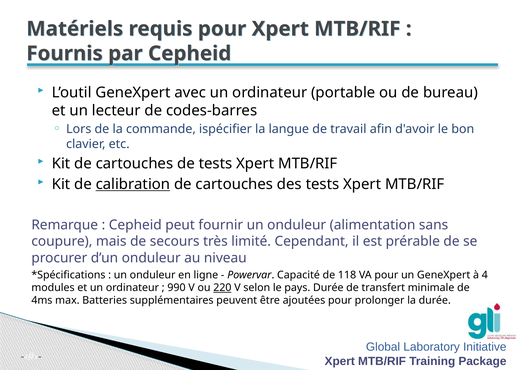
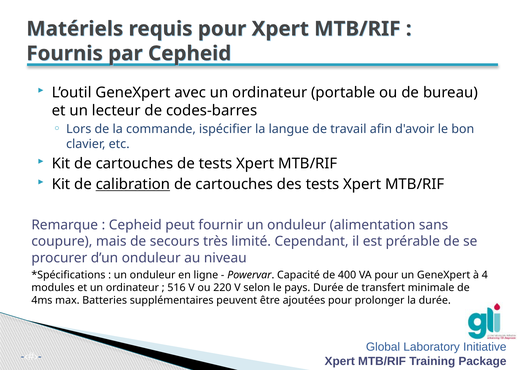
118: 118 -> 400
990: 990 -> 516
220 underline: present -> none
